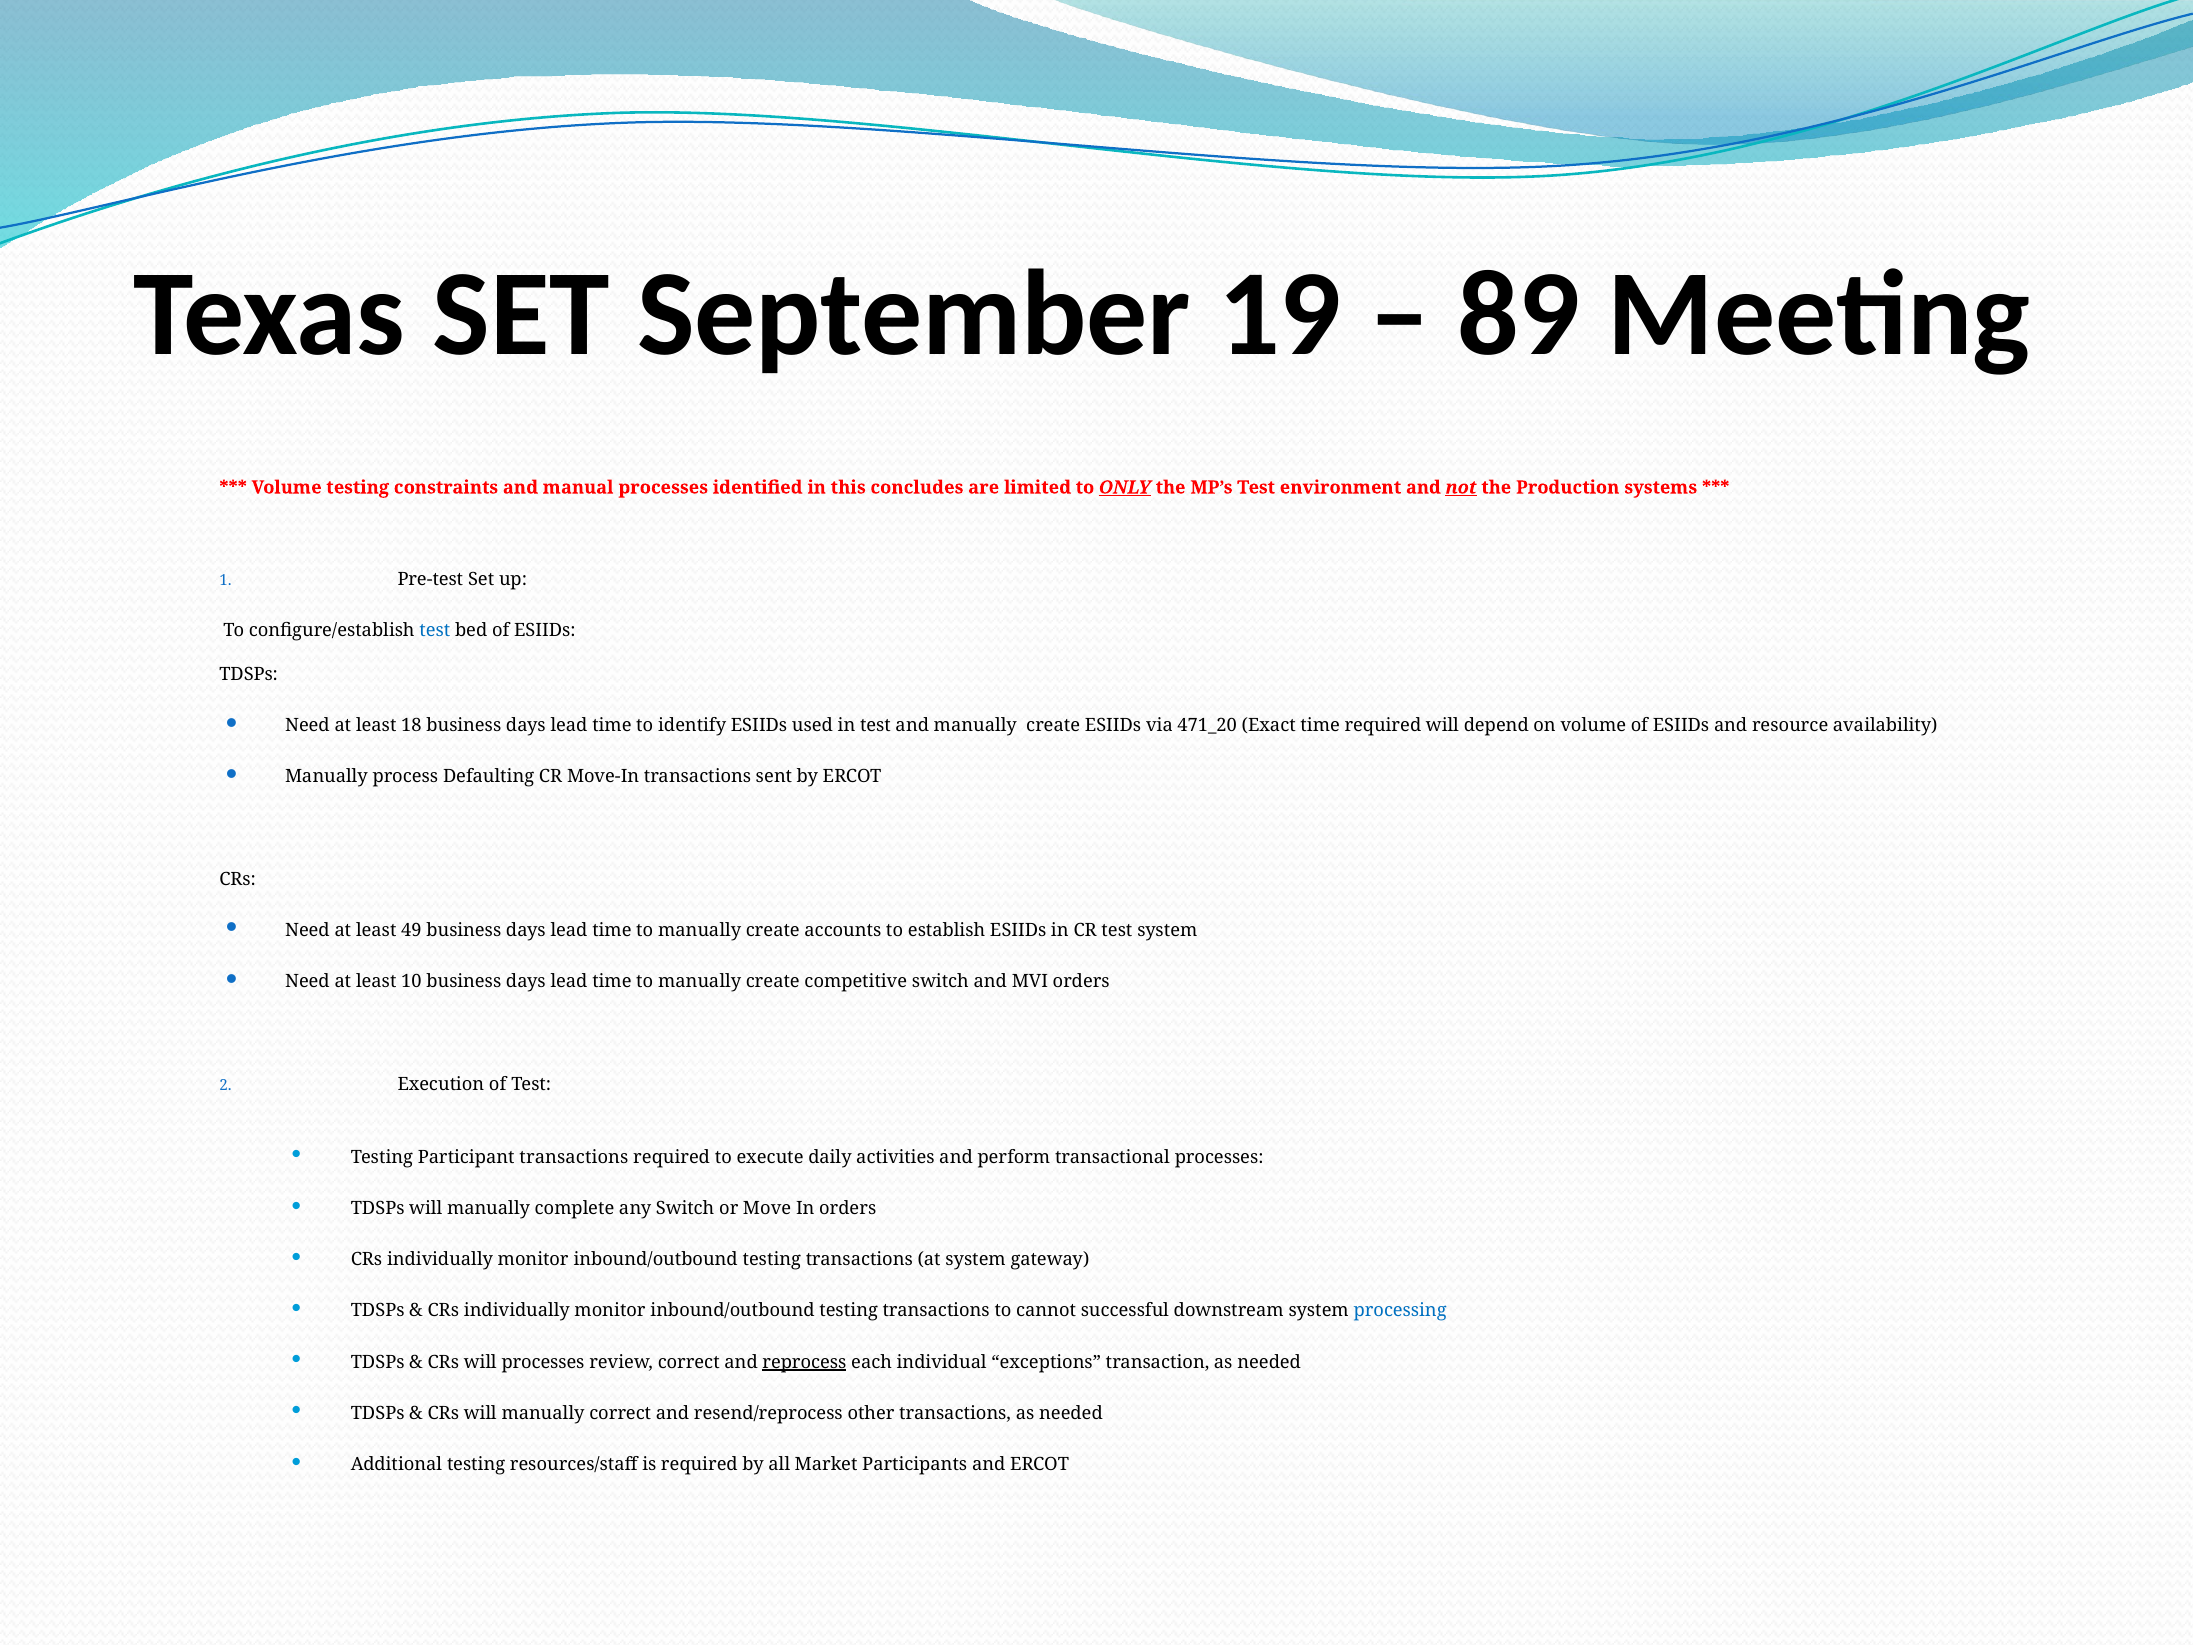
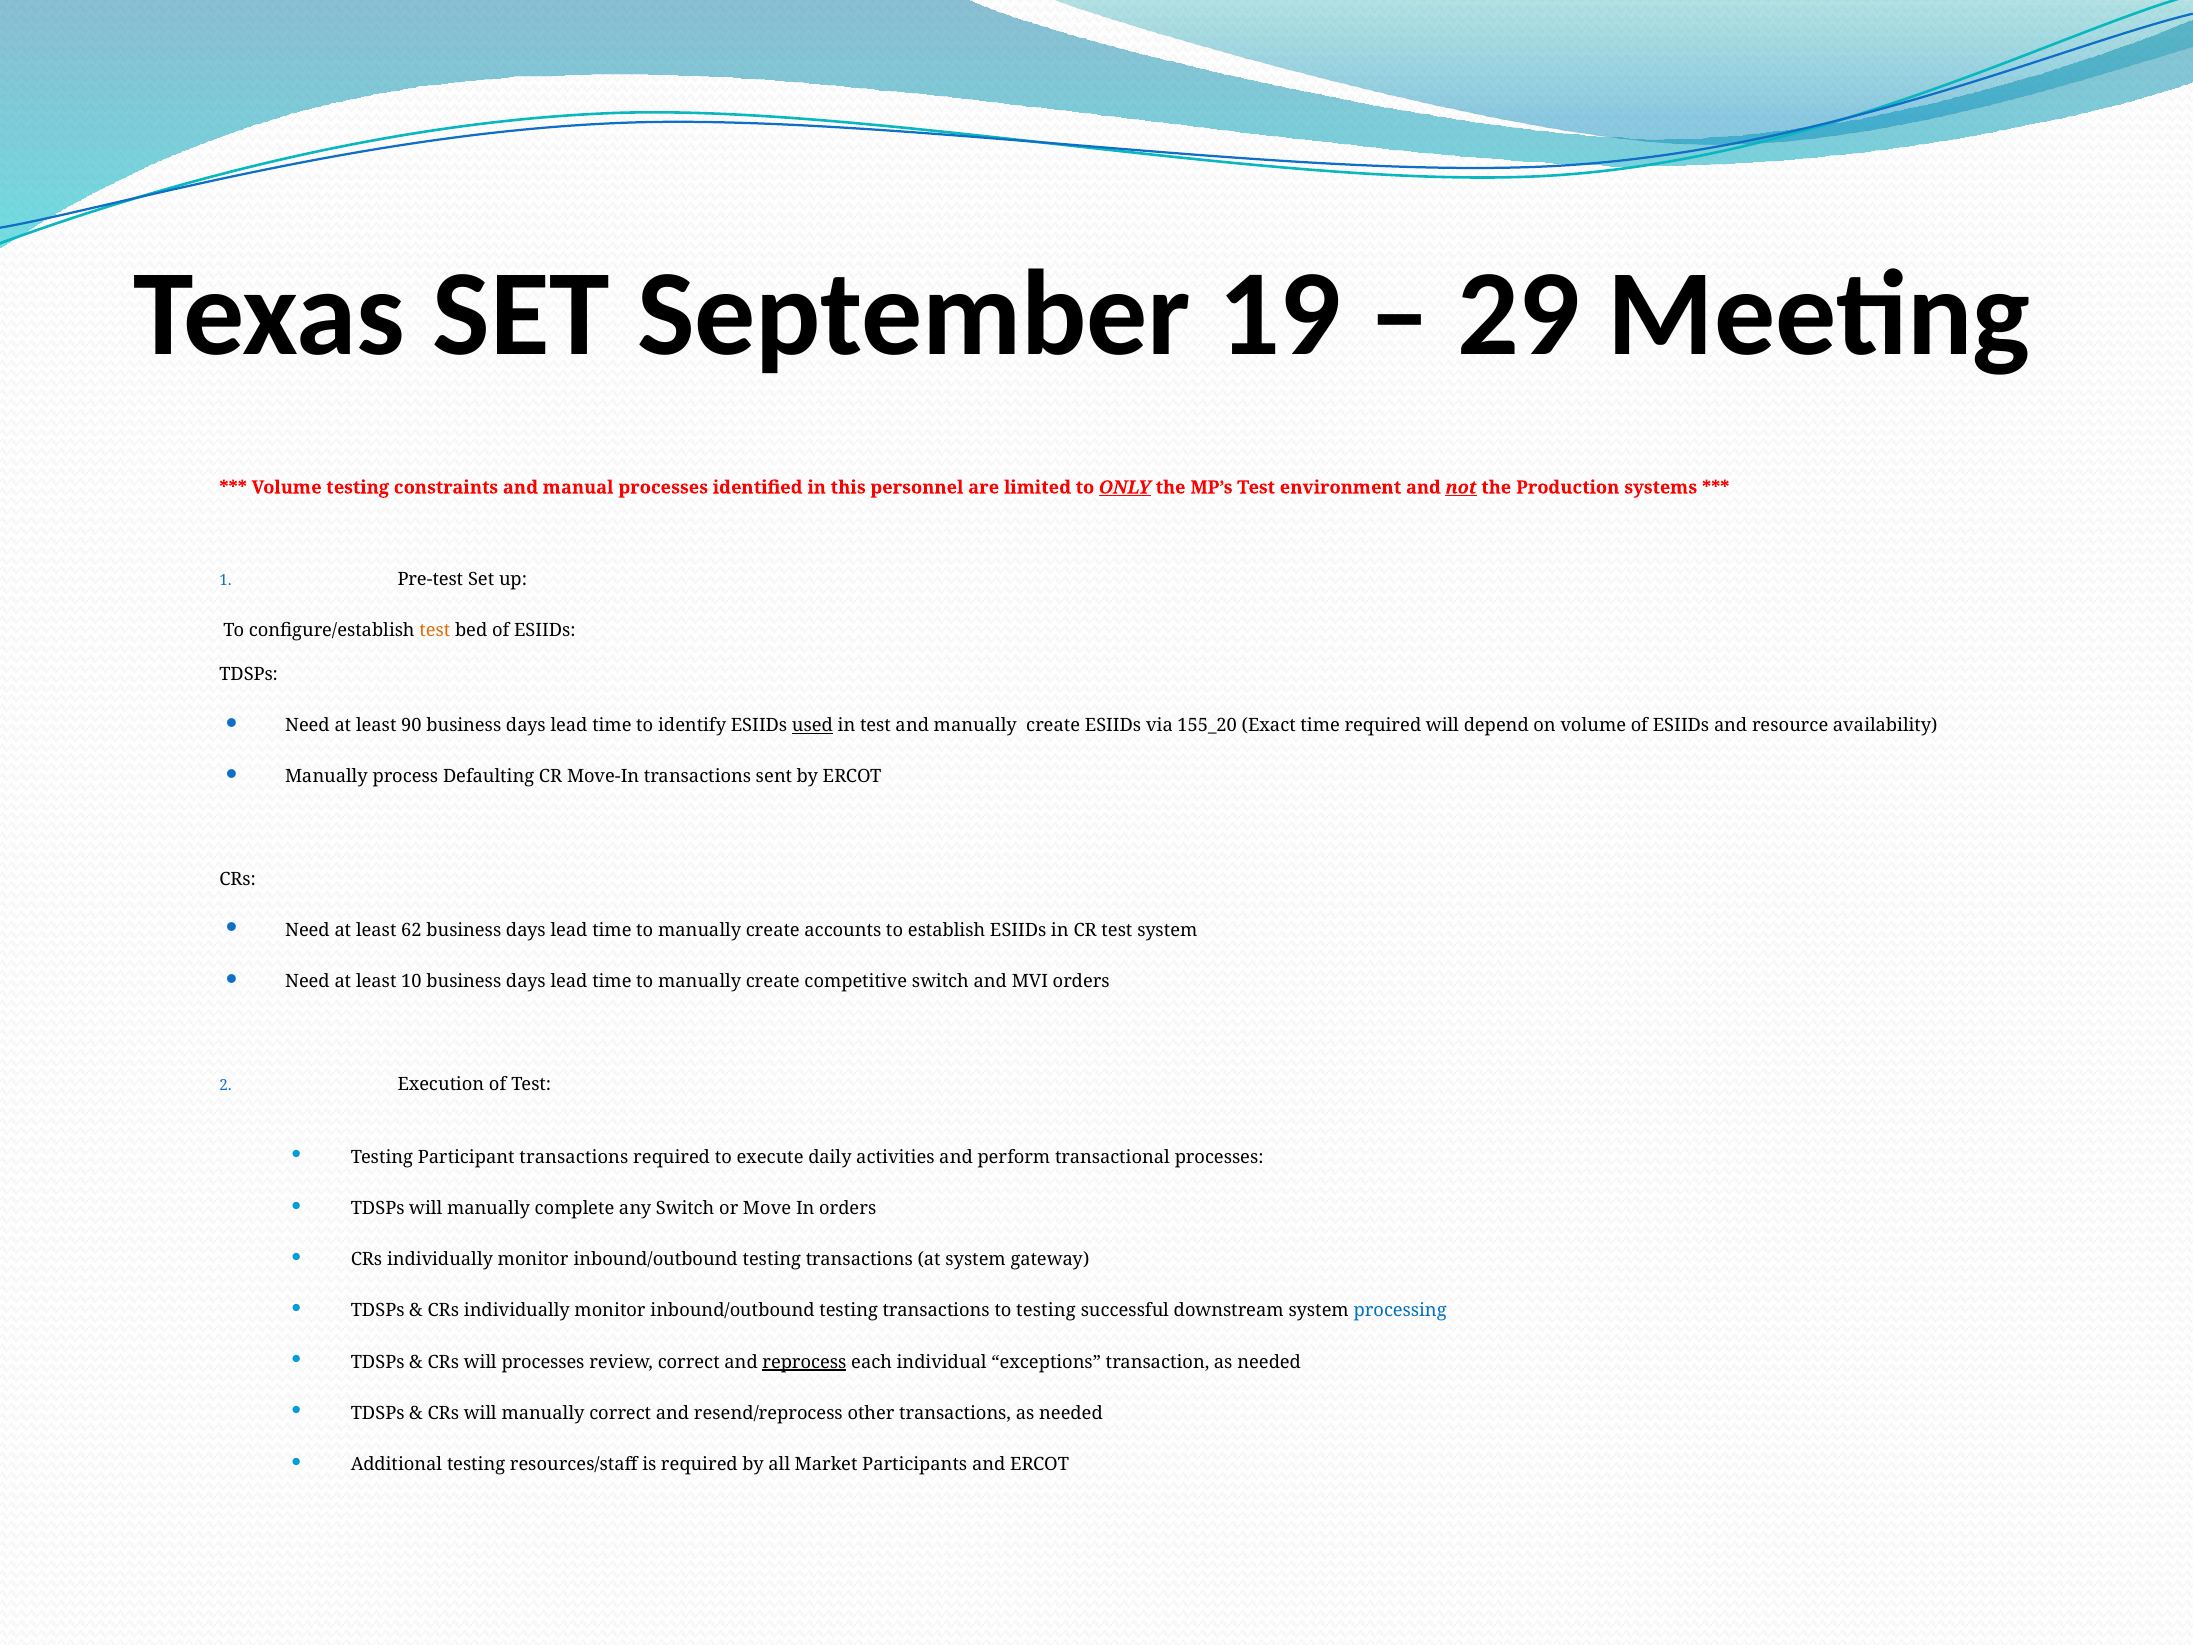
89: 89 -> 29
concludes: concludes -> personnel
test at (435, 631) colour: blue -> orange
18: 18 -> 90
used underline: none -> present
471_20: 471_20 -> 155_20
49: 49 -> 62
to cannot: cannot -> testing
